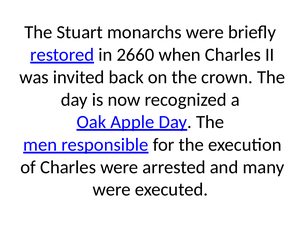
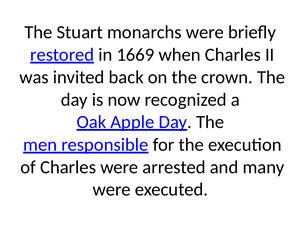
2660: 2660 -> 1669
